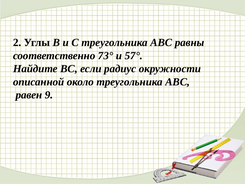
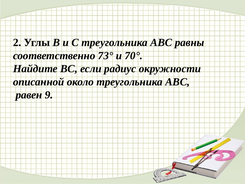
57°: 57° -> 70°
